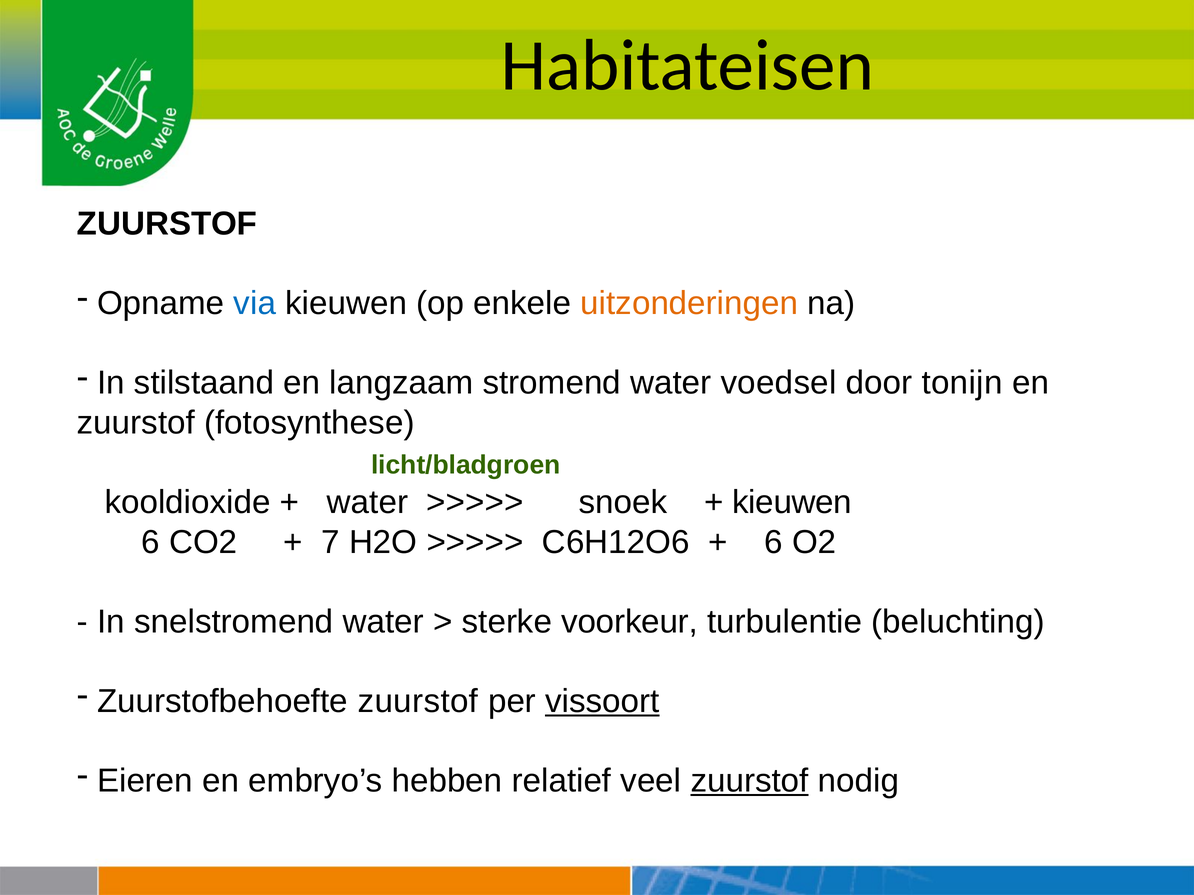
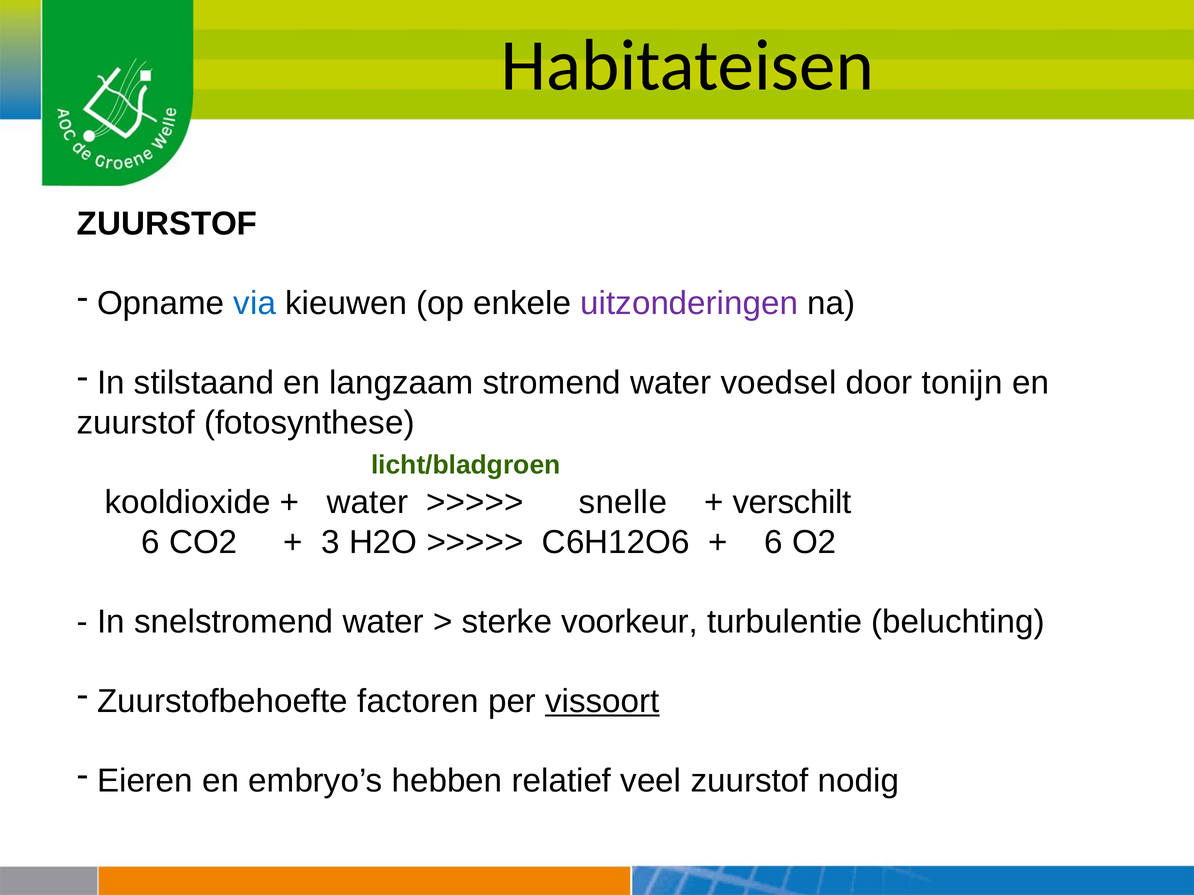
uitzonderingen colour: orange -> purple
snoek: snoek -> snelle
kieuwen at (792, 503): kieuwen -> verschilt
7: 7 -> 3
Zuurstofbehoefte zuurstof: zuurstof -> factoren
zuurstof at (750, 781) underline: present -> none
